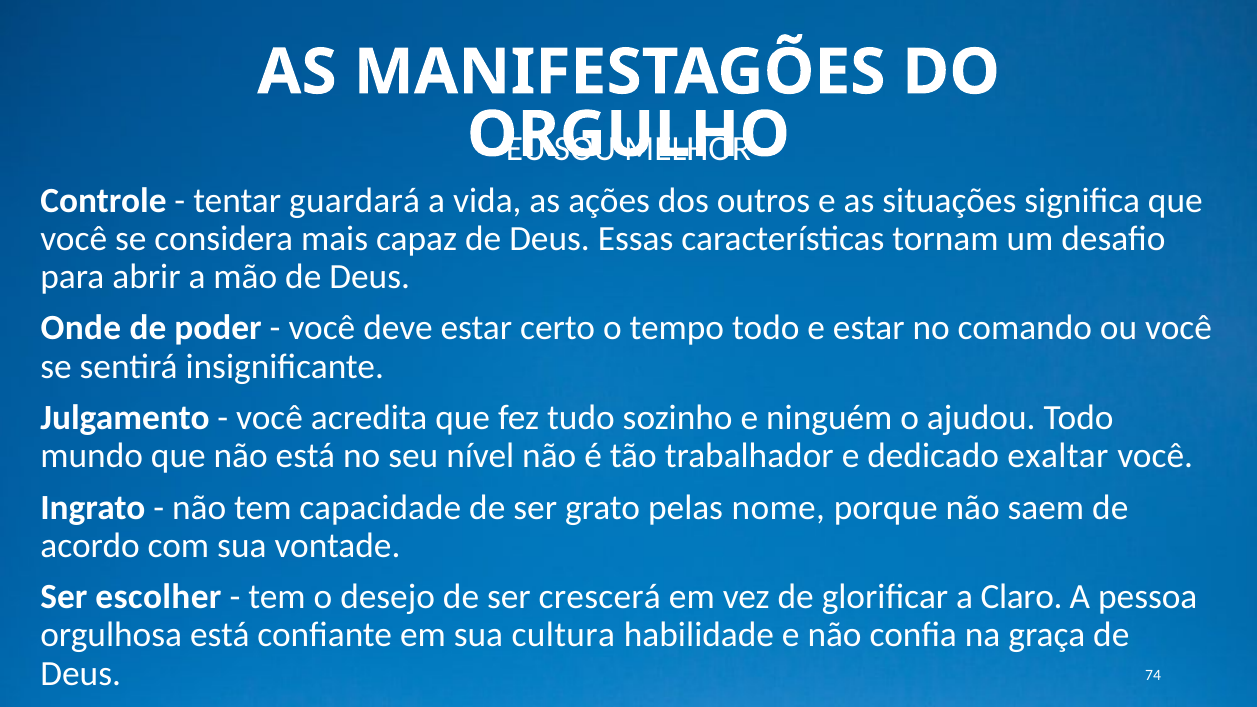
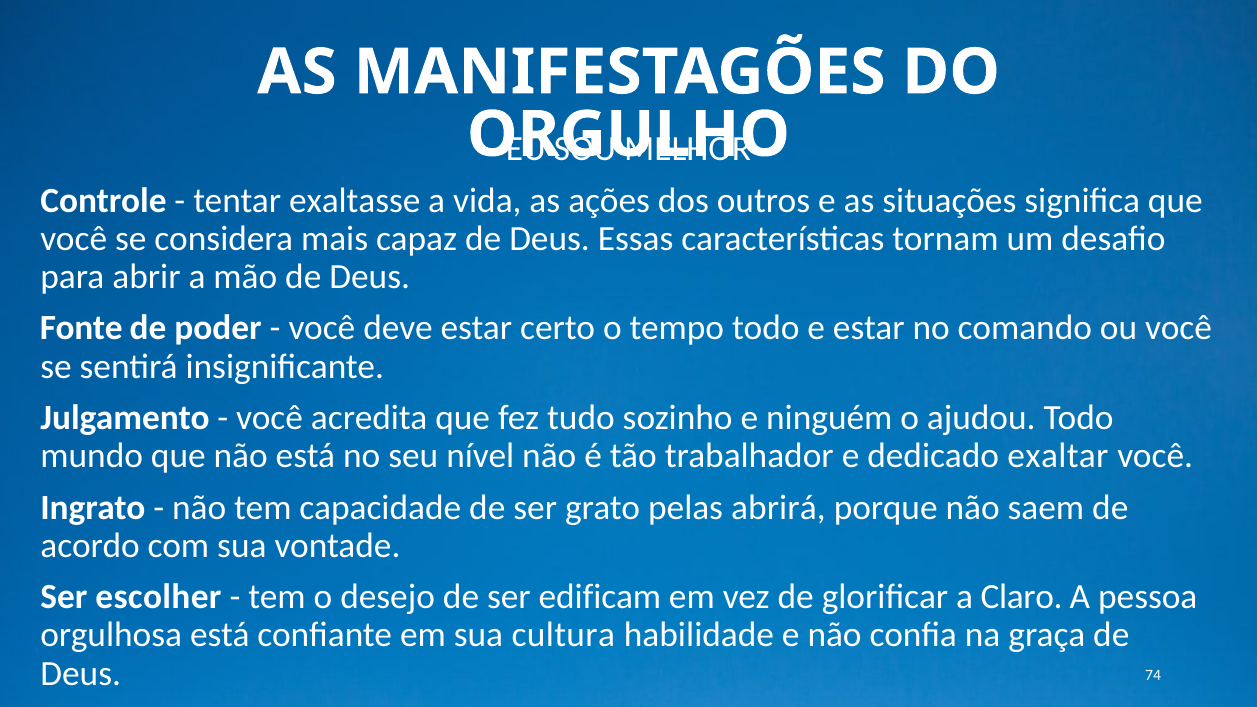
guardará: guardará -> exaltasse
Onde: Onde -> Fonte
nome: nome -> abrirá
crescerá: crescerá -> edificam
